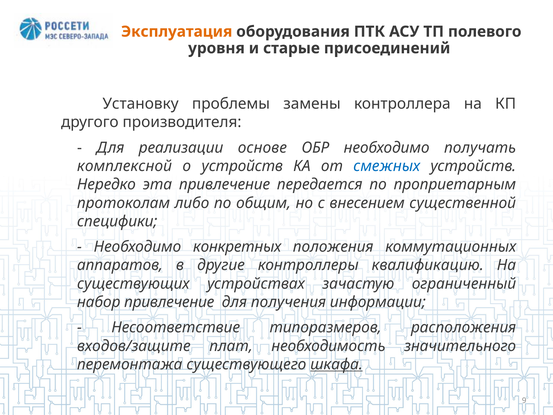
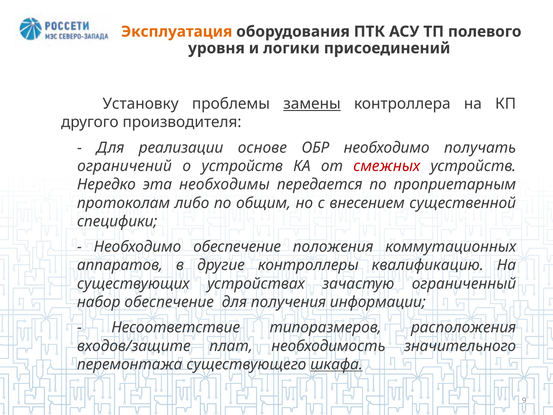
старые: старые -> логики
замены underline: none -> present
комплексной: комплексной -> ограничений
смежных colour: blue -> red
эта привлечение: привлечение -> необходимы
Необходимо конкретных: конкретных -> обеспечение
набор привлечение: привлечение -> обеспечение
